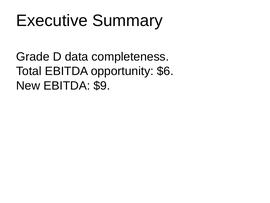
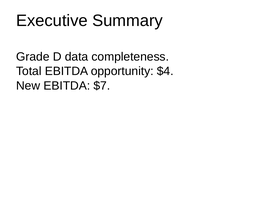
$6: $6 -> $4
$9: $9 -> $7
